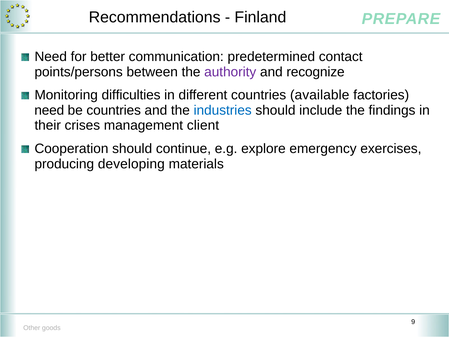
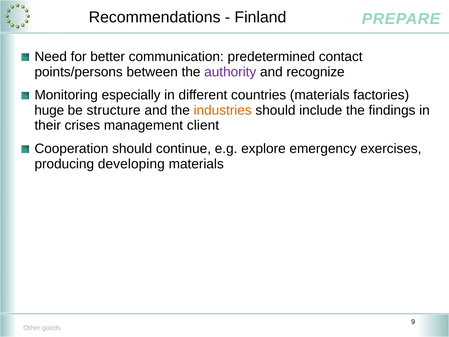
difficulties: difficulties -> especially
countries available: available -> materials
need at (49, 110): need -> huge
be countries: countries -> structure
industries colour: blue -> orange
